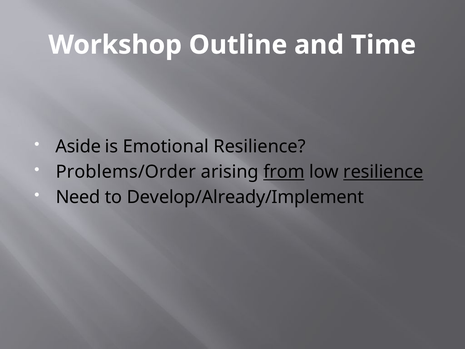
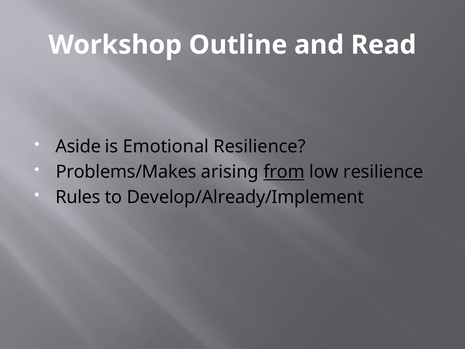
Time: Time -> Read
Problems/Order: Problems/Order -> Problems/Makes
resilience at (383, 172) underline: present -> none
Need: Need -> Rules
